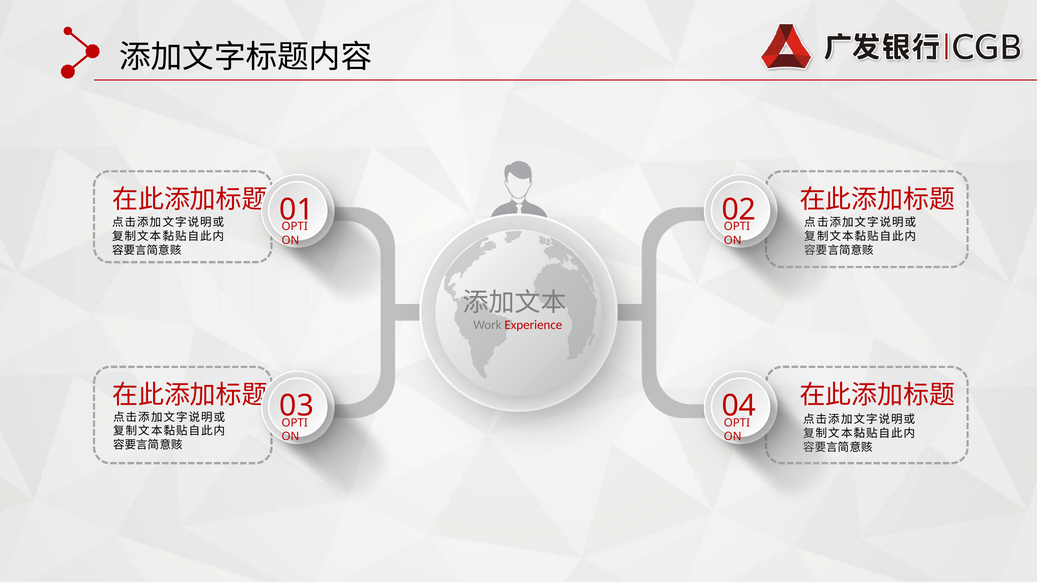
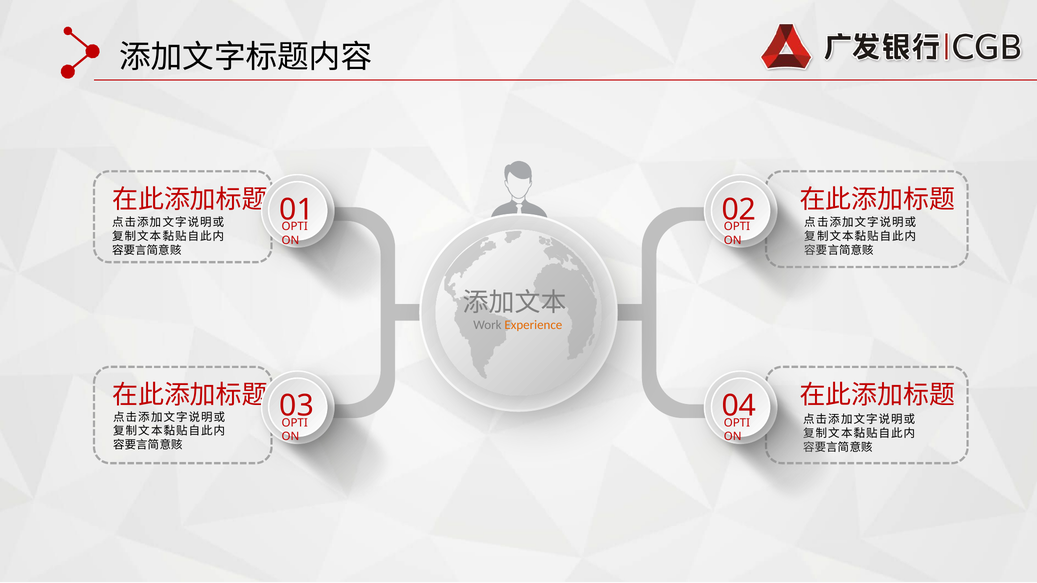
Experience colour: red -> orange
